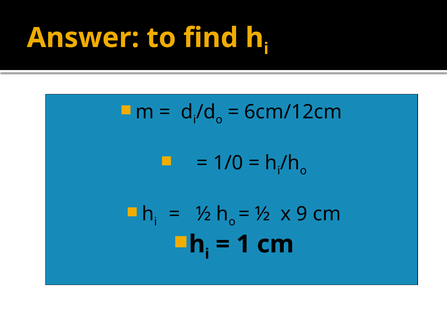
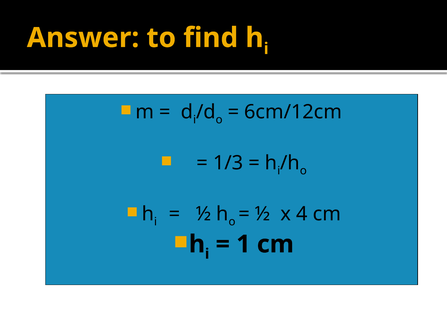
1/0: 1/0 -> 1/3
9: 9 -> 4
